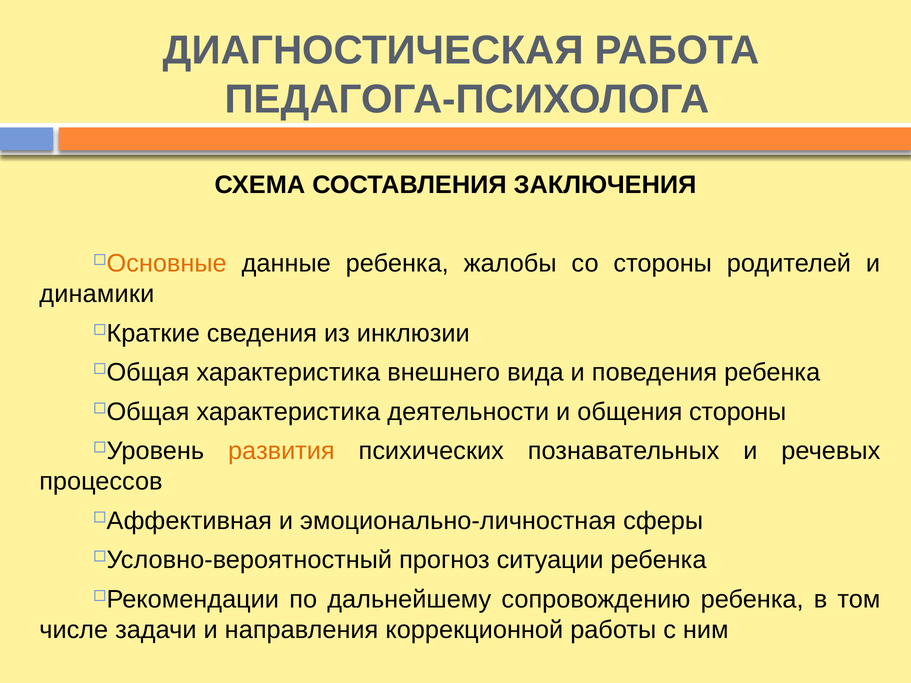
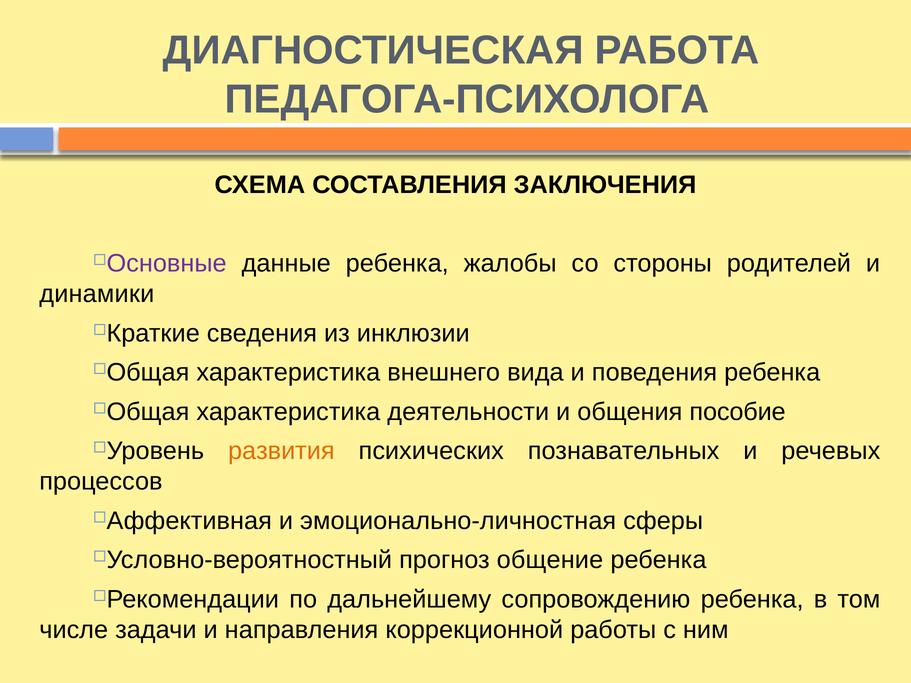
Основные colour: orange -> purple
общения стороны: стороны -> пособие
ситуации: ситуации -> общение
